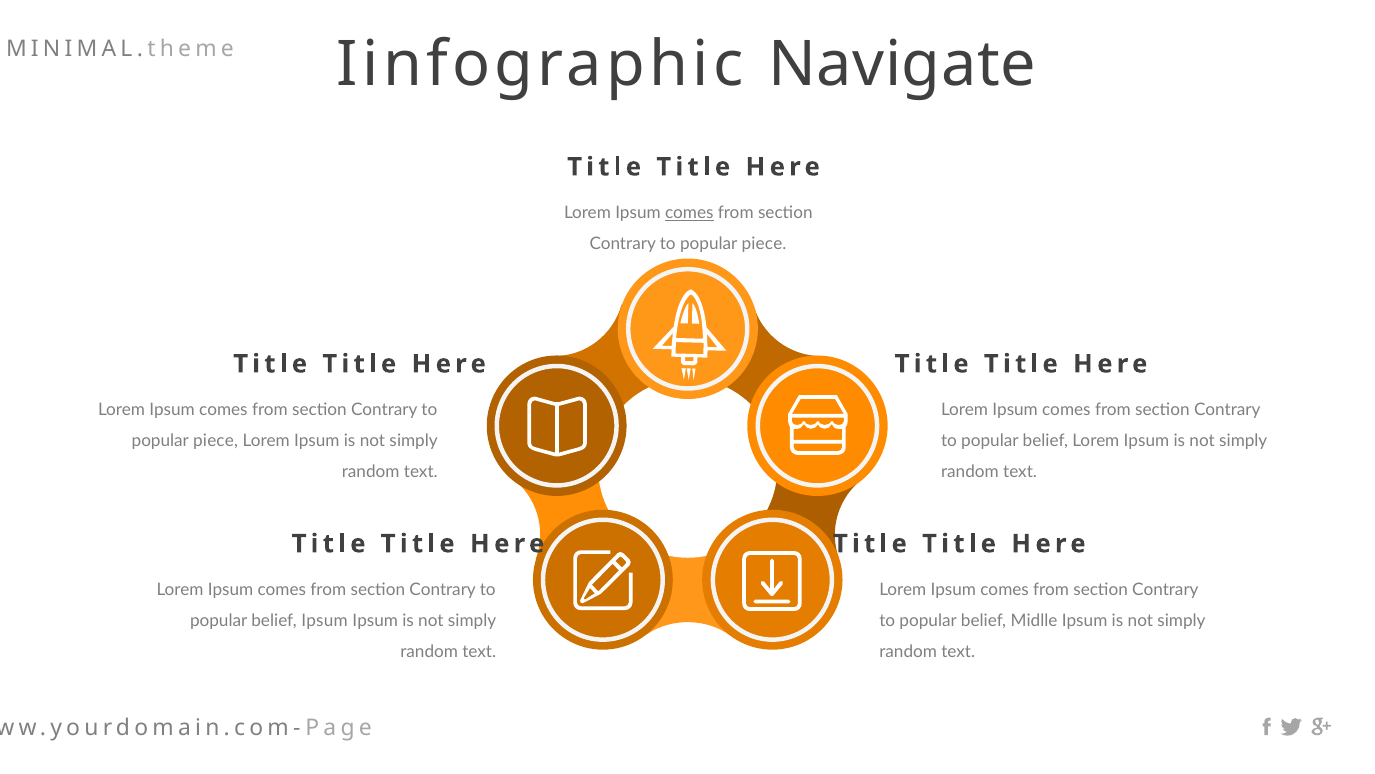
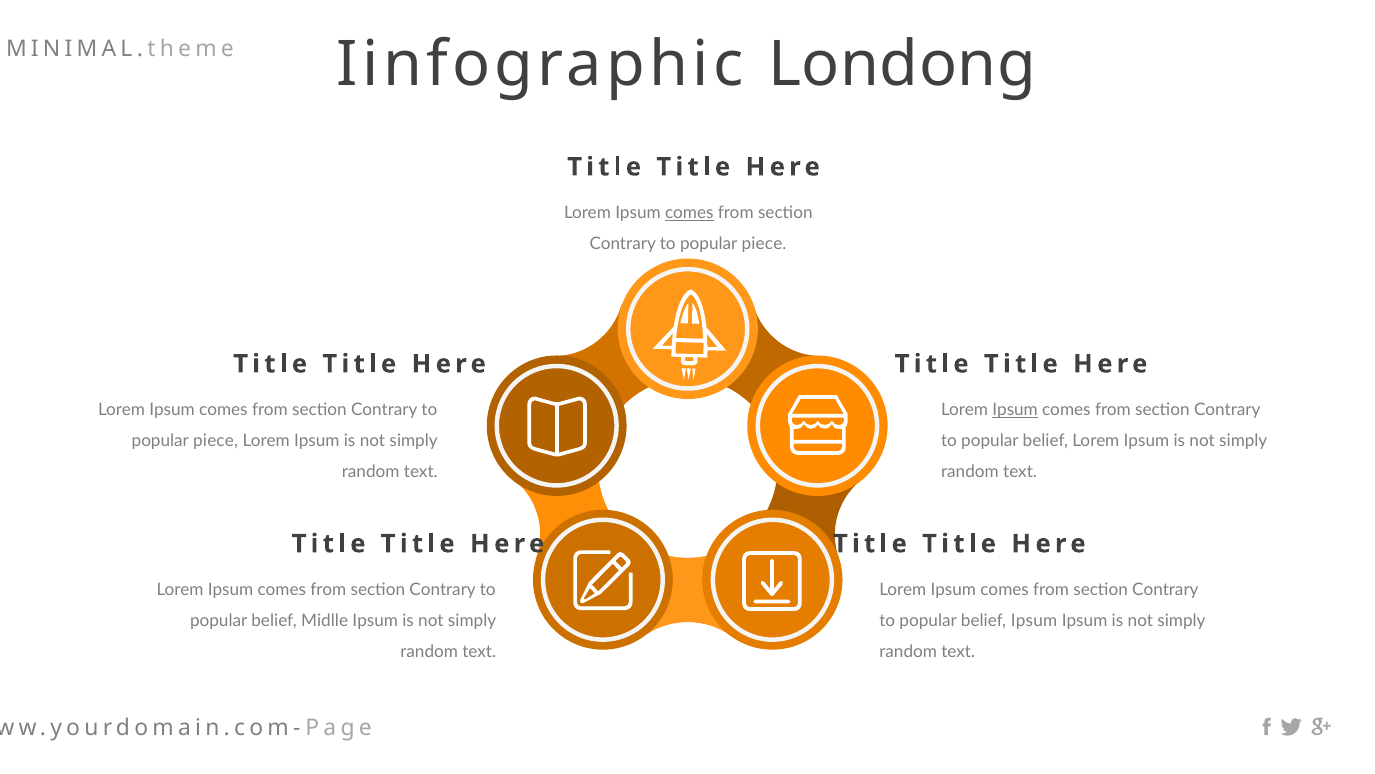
Navigate: Navigate -> Londong
Ipsum at (1015, 410) underline: none -> present
belief Ipsum: Ipsum -> Midlle
belief Midlle: Midlle -> Ipsum
